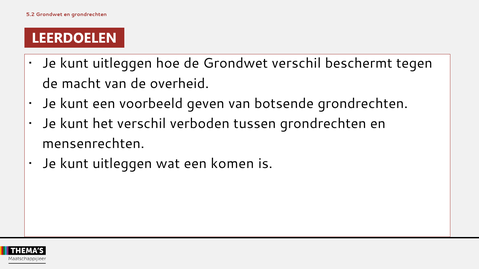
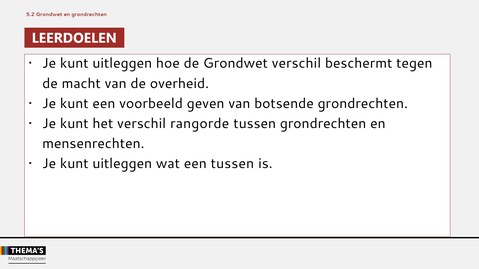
verboden: verboden -> rangorde
een komen: komen -> tussen
